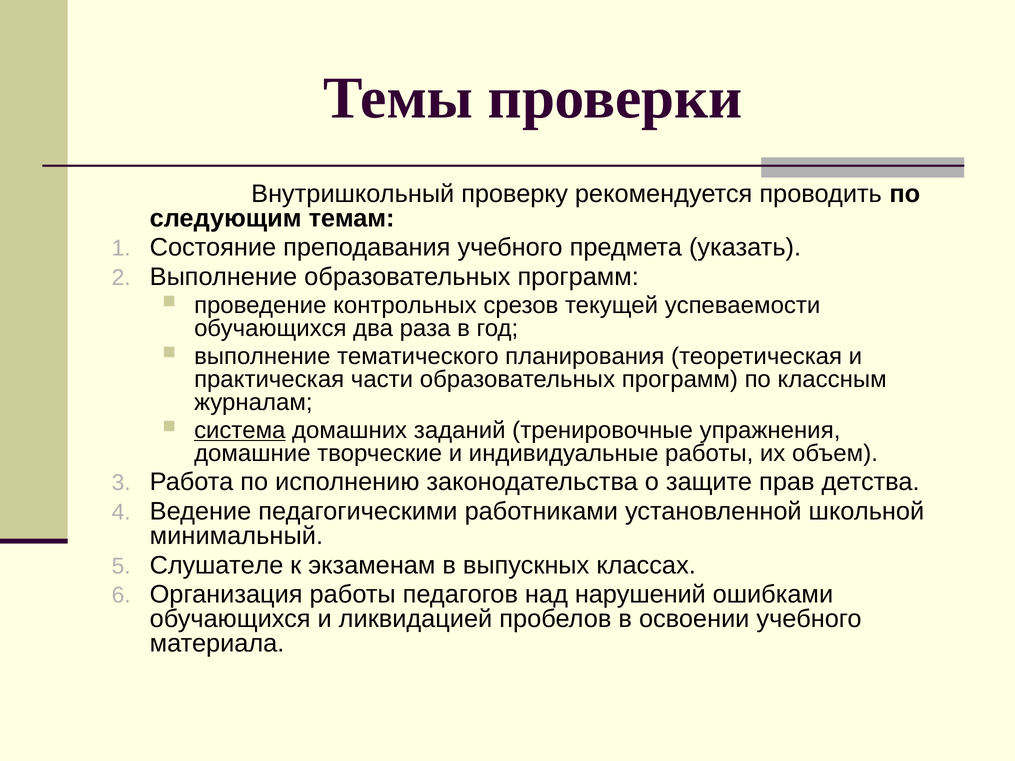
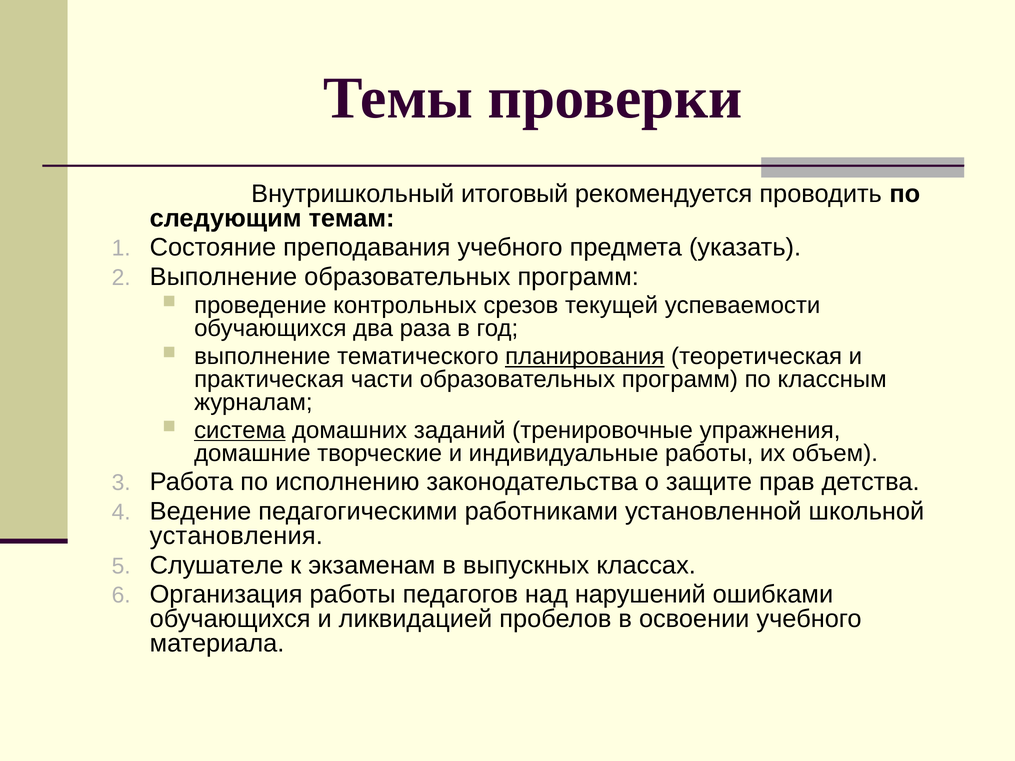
проверку: проверку -> итоговый
планирования underline: none -> present
минимальный: минимальный -> установления
